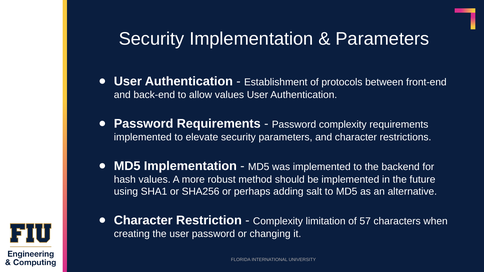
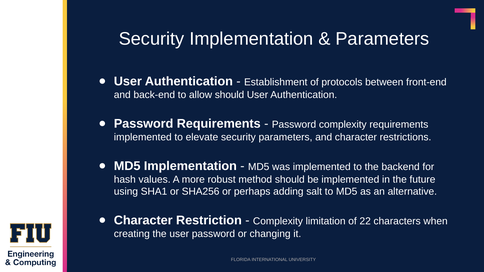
allow values: values -> should
57: 57 -> 22
